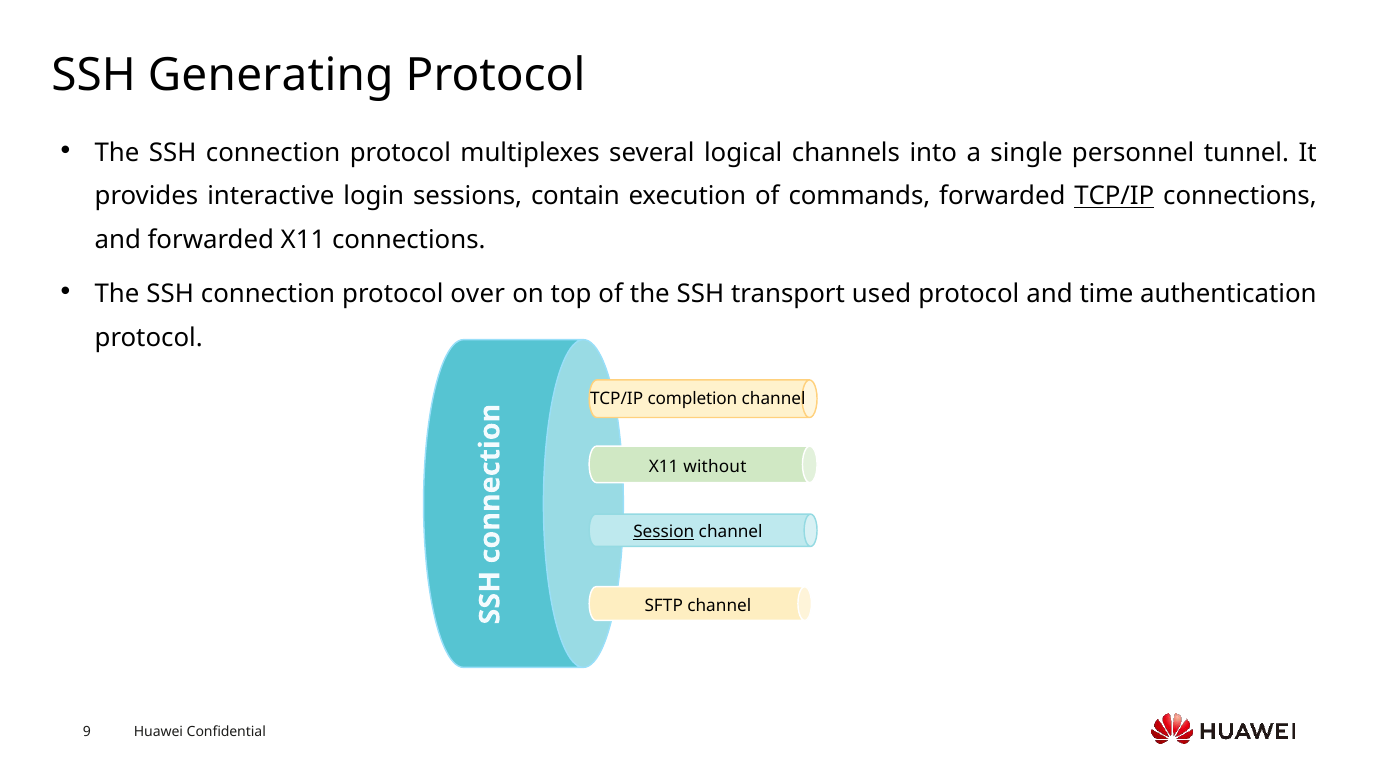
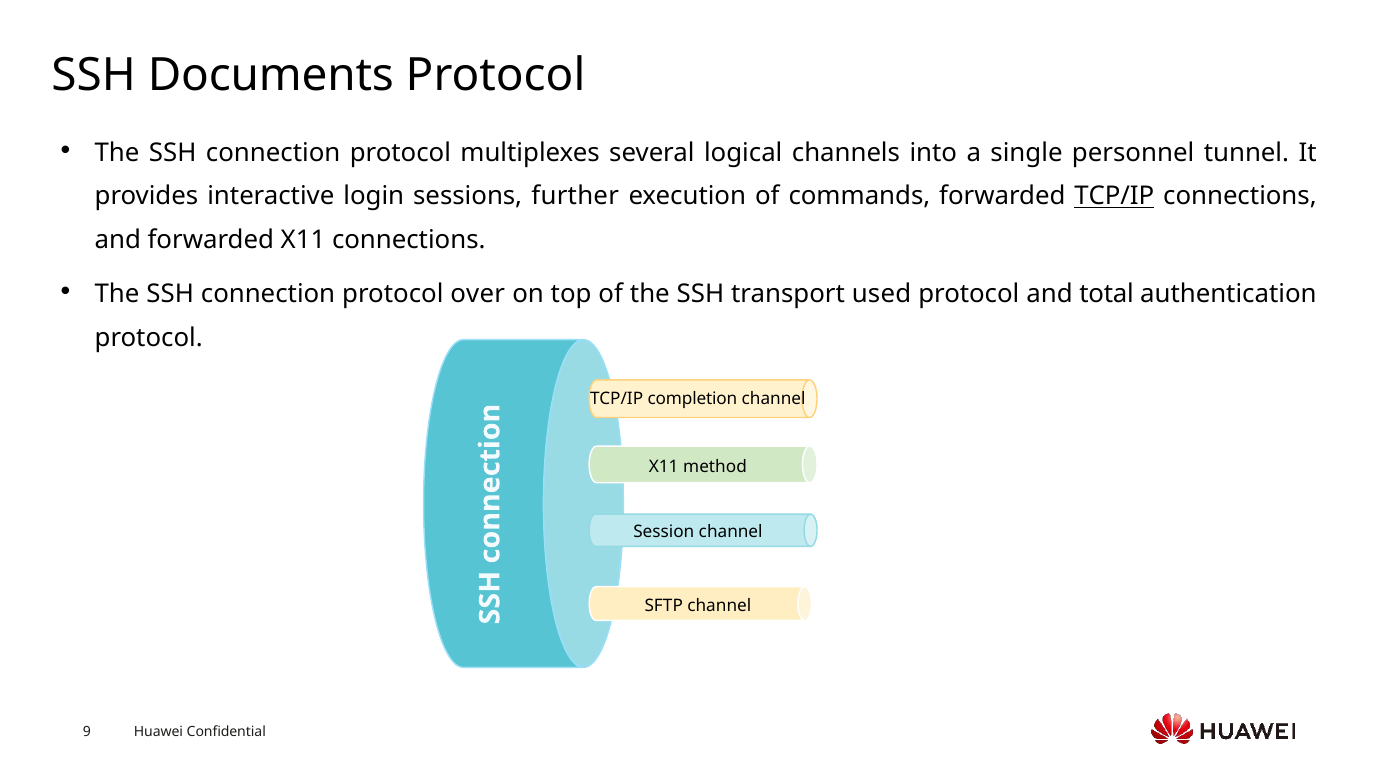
Generating: Generating -> Documents
contain: contain -> further
time: time -> total
without: without -> method
Session underline: present -> none
